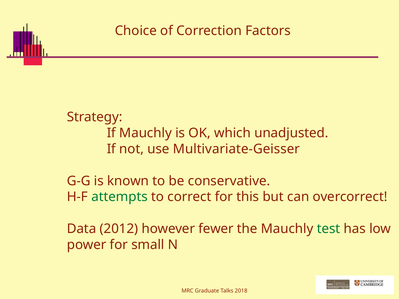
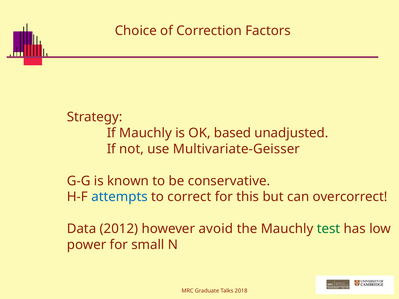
which: which -> based
attempts colour: green -> blue
fewer: fewer -> avoid
